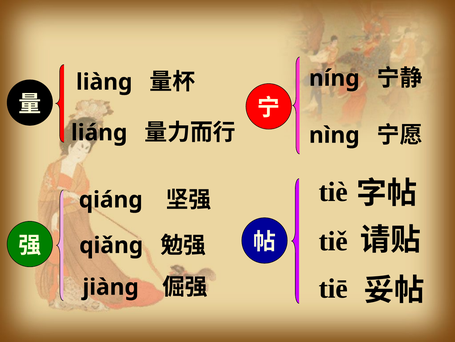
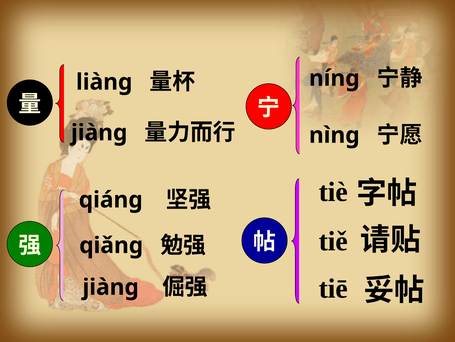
liáng at (99, 132): liáng -> jiàng
